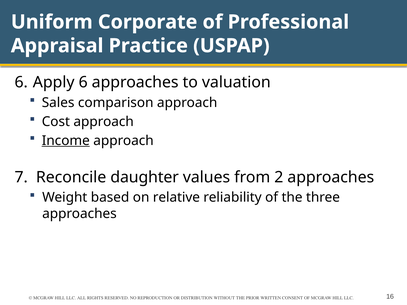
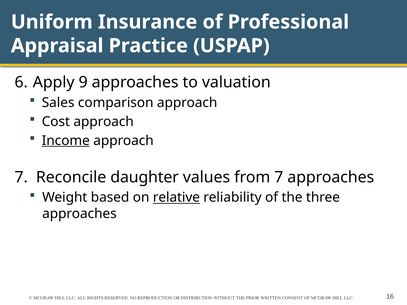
Corporate: Corporate -> Insurance
Apply 6: 6 -> 9
from 2: 2 -> 7
relative underline: none -> present
